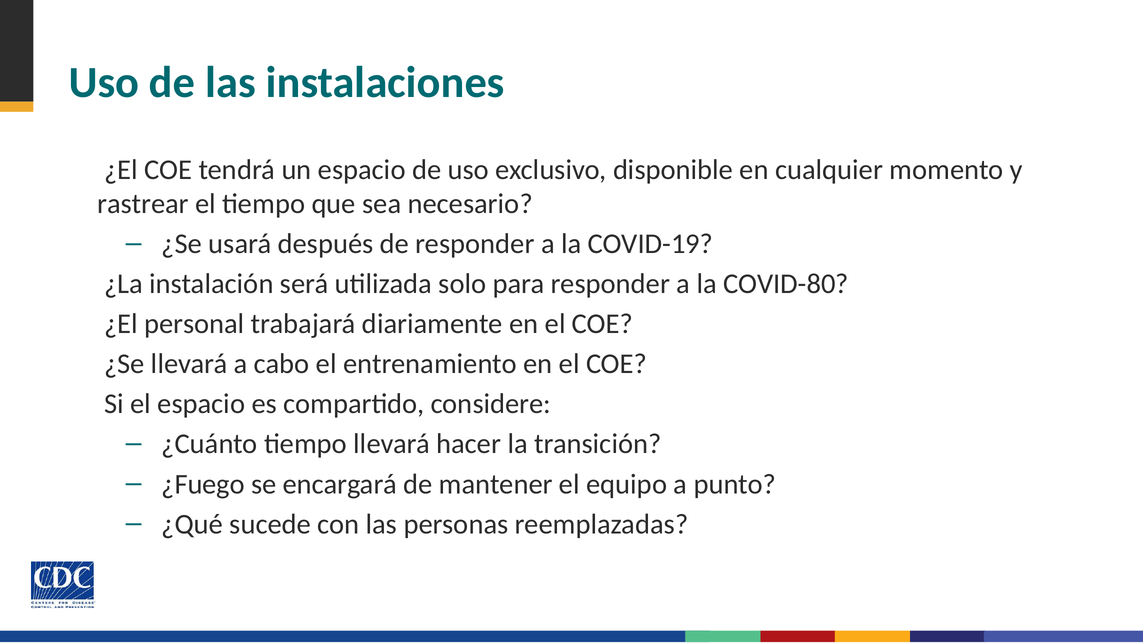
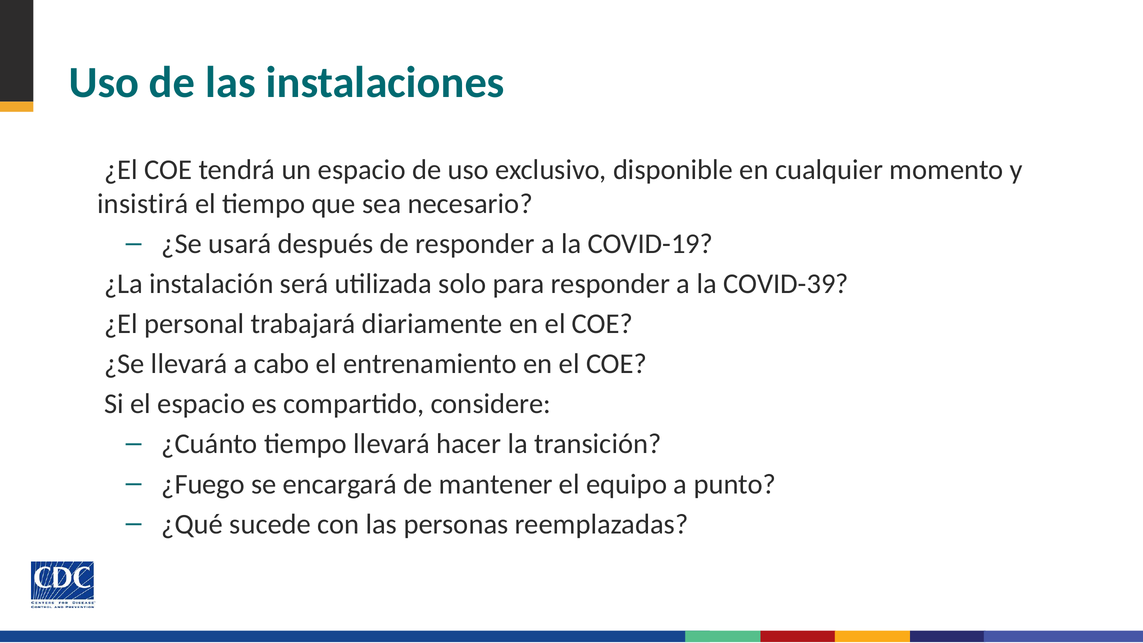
rastrear: rastrear -> insistirá
COVID-80: COVID-80 -> COVID-39
